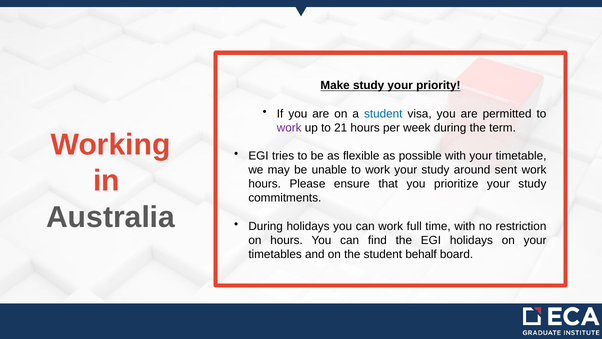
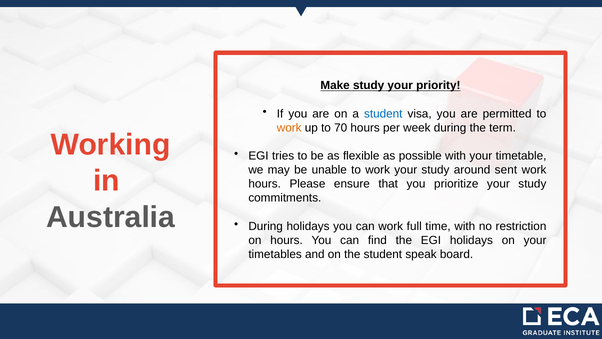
work at (289, 128) colour: purple -> orange
21: 21 -> 70
behalf: behalf -> speak
